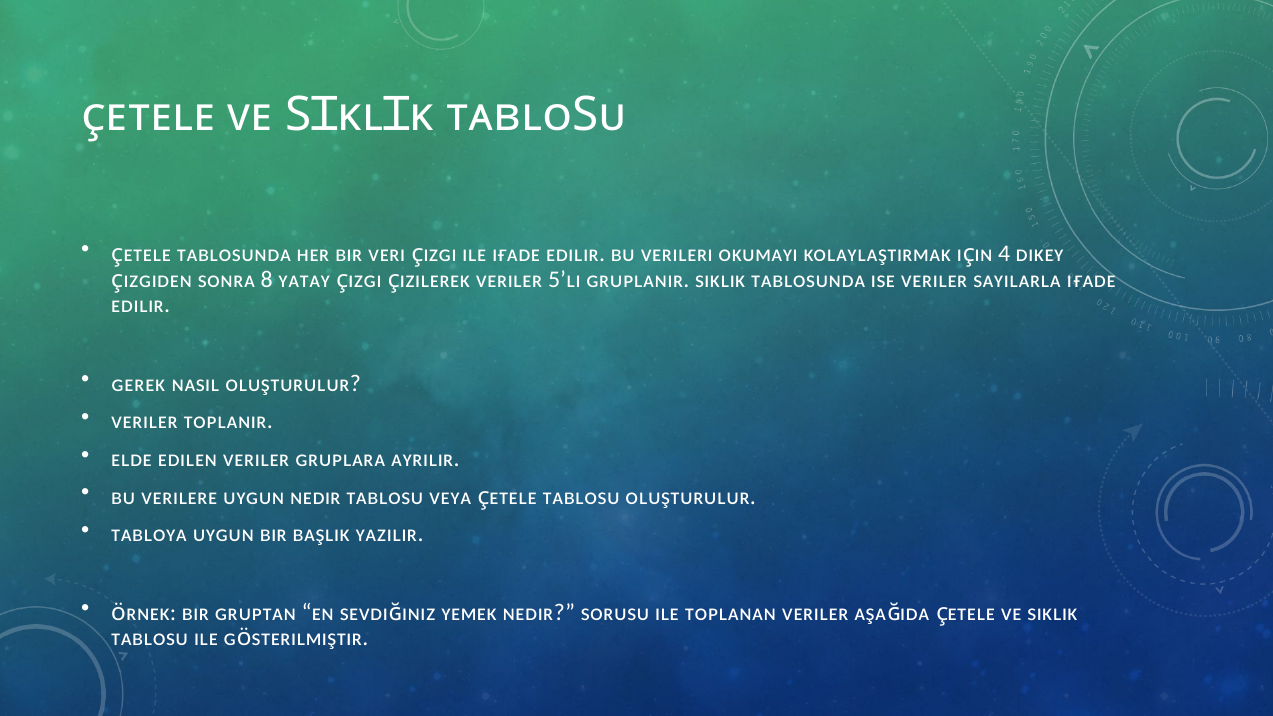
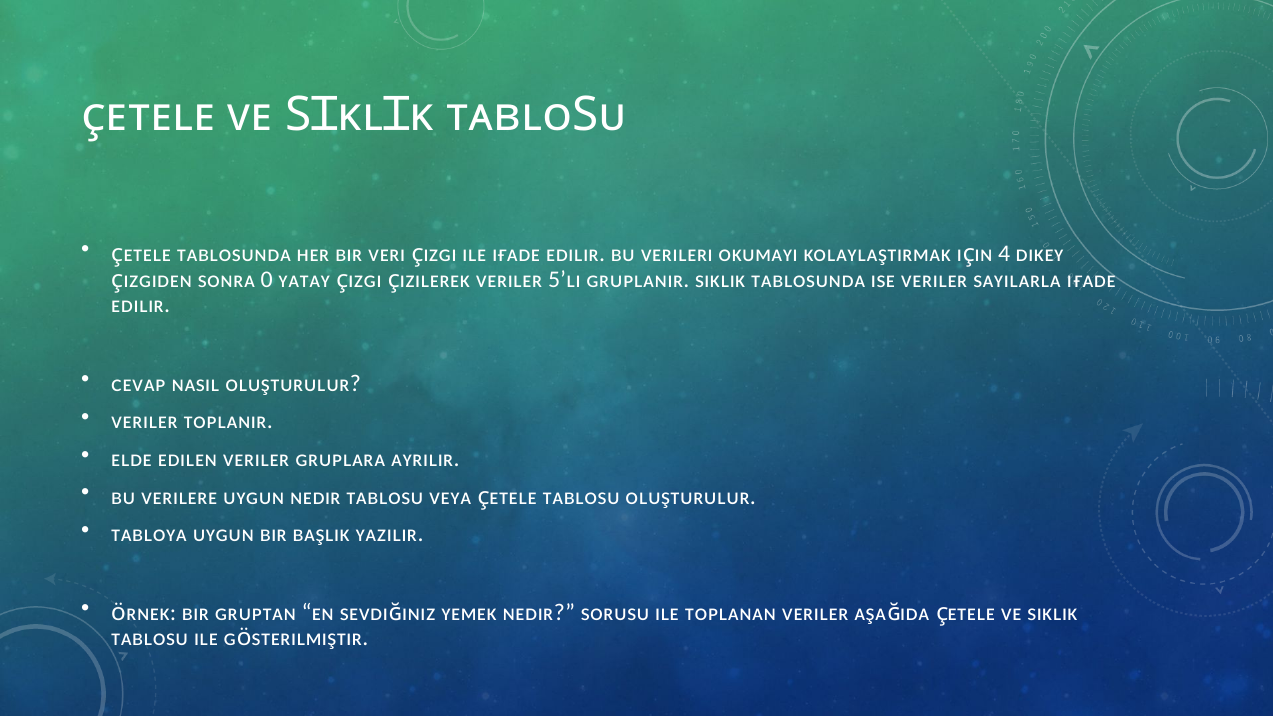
8: 8 -> 0
ɢᴇʀᴇᴋ: ɢᴇʀᴇᴋ -> ᴄᴇᴠᴀᴘ
